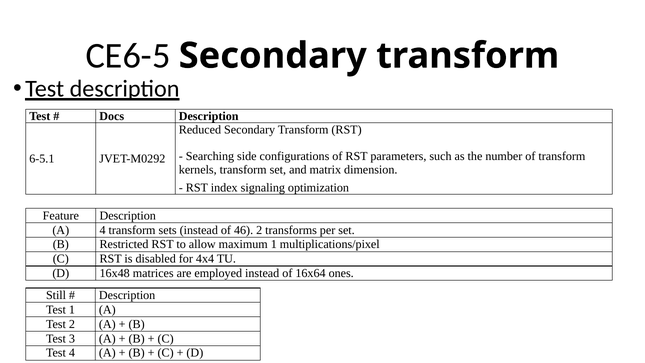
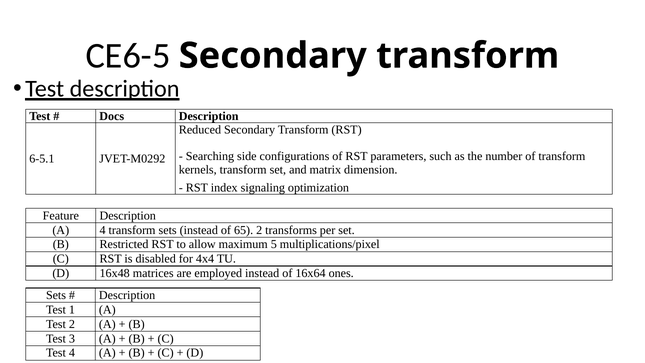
46: 46 -> 65
maximum 1: 1 -> 5
Still at (56, 295): Still -> Sets
